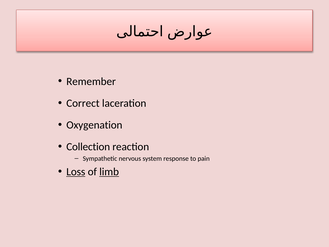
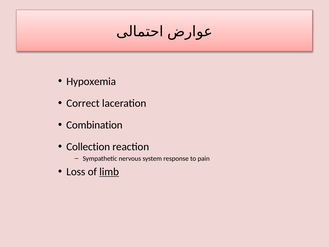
Remember: Remember -> Hypoxemia
Oxygenation: Oxygenation -> Combination
Loss underline: present -> none
